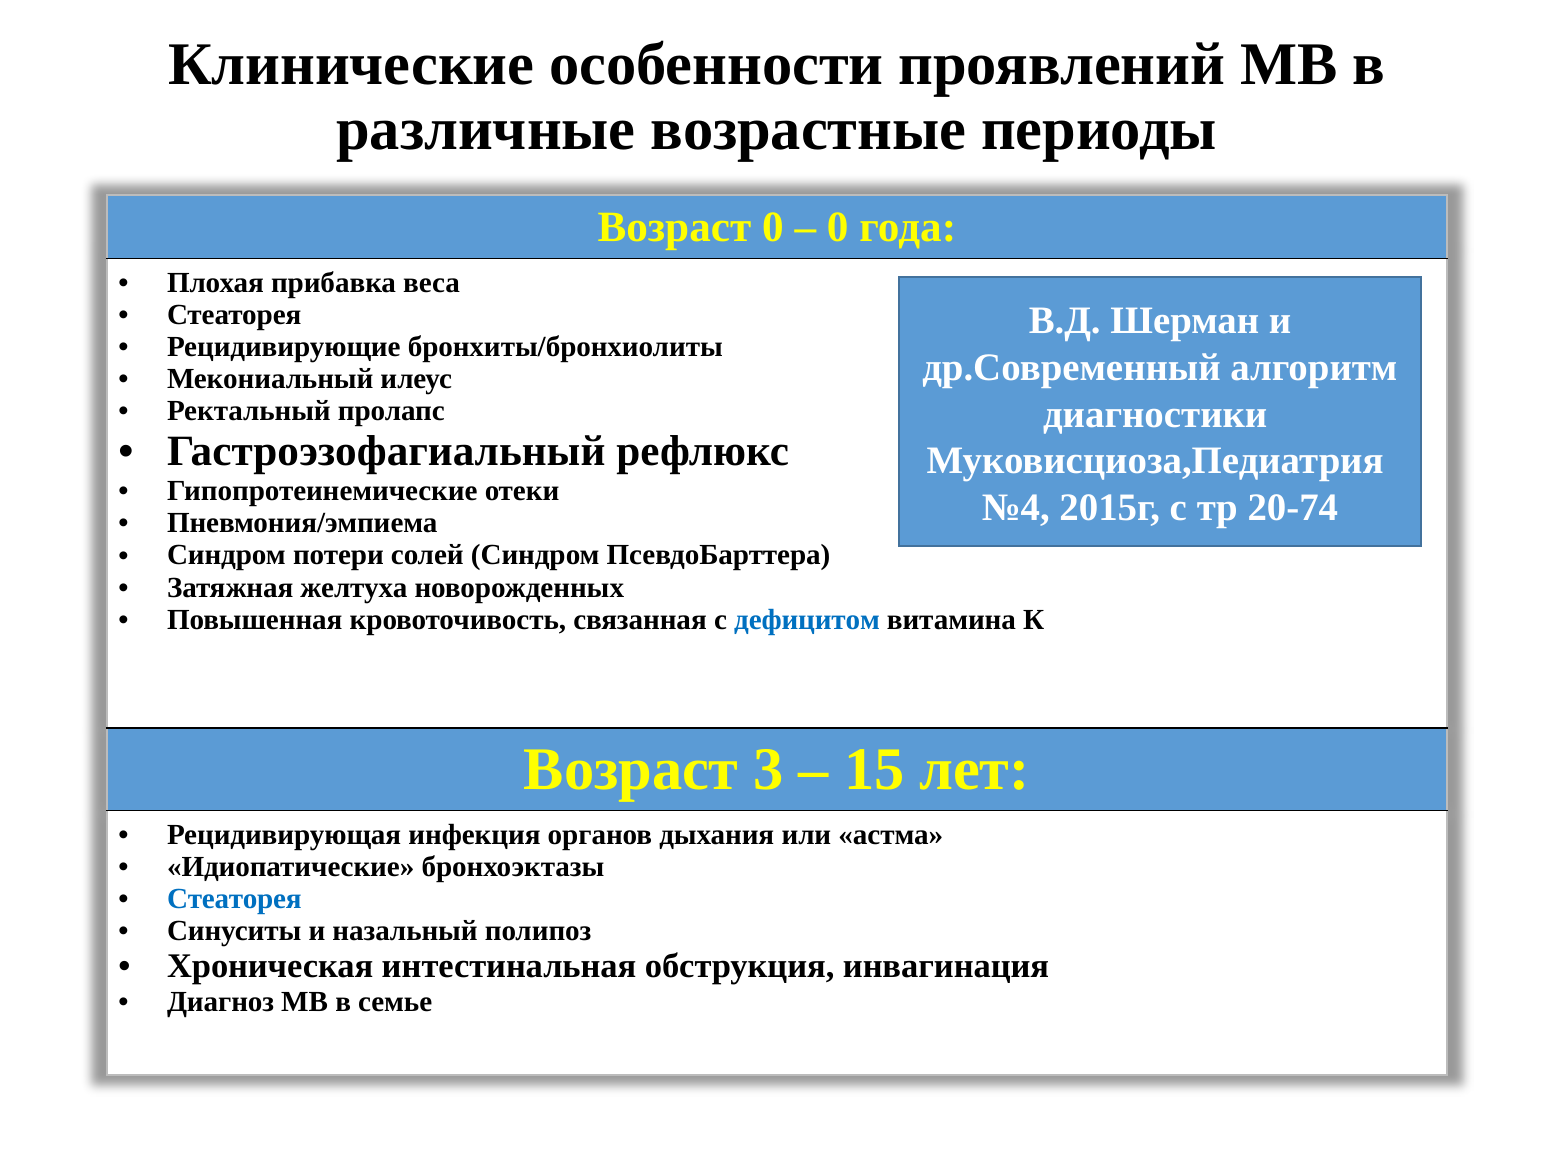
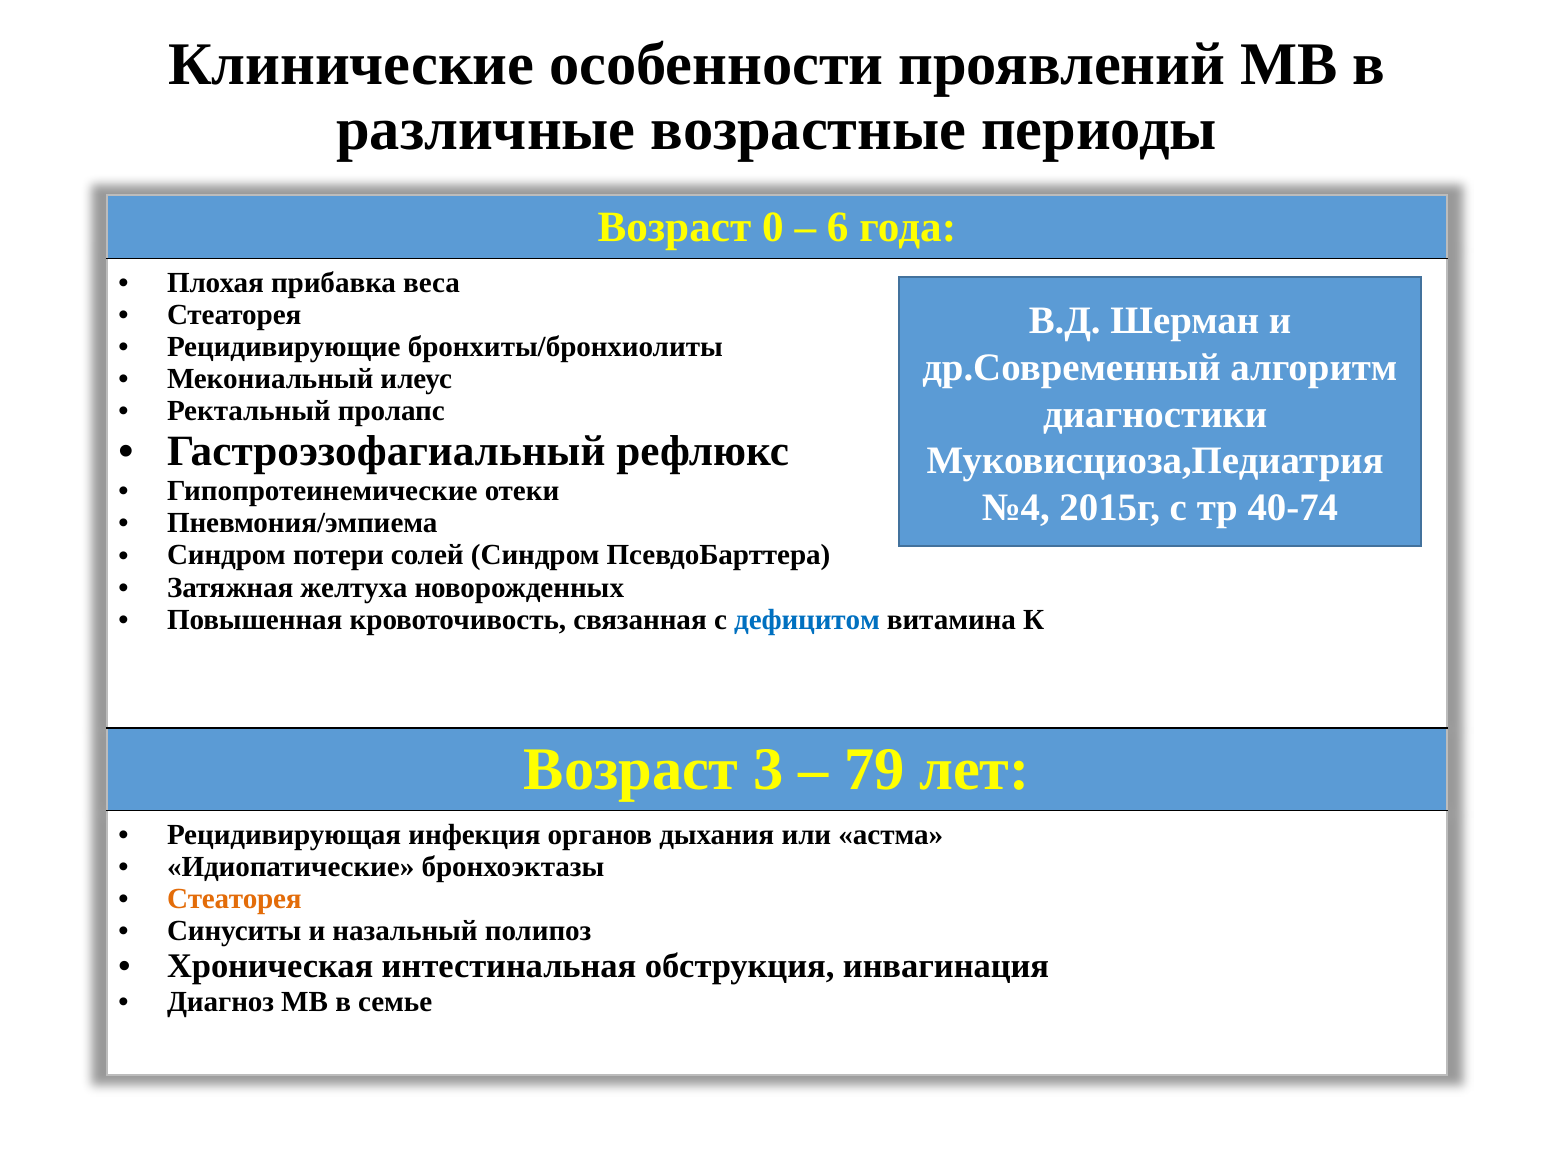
0 at (838, 227): 0 -> 6
20-74: 20-74 -> 40-74
15: 15 -> 79
Стеаторея at (234, 898) colour: blue -> orange
